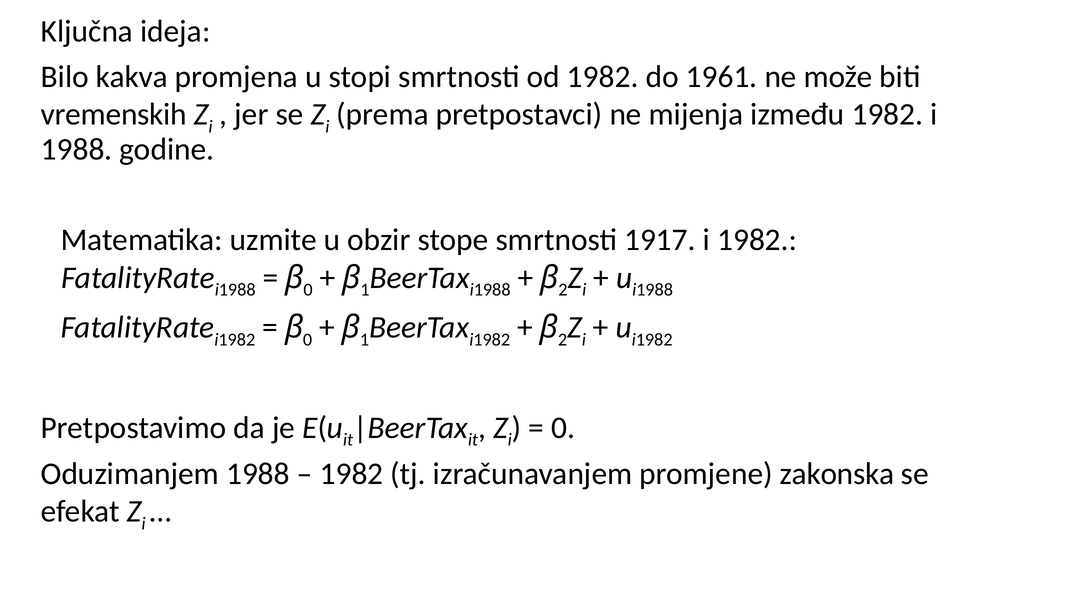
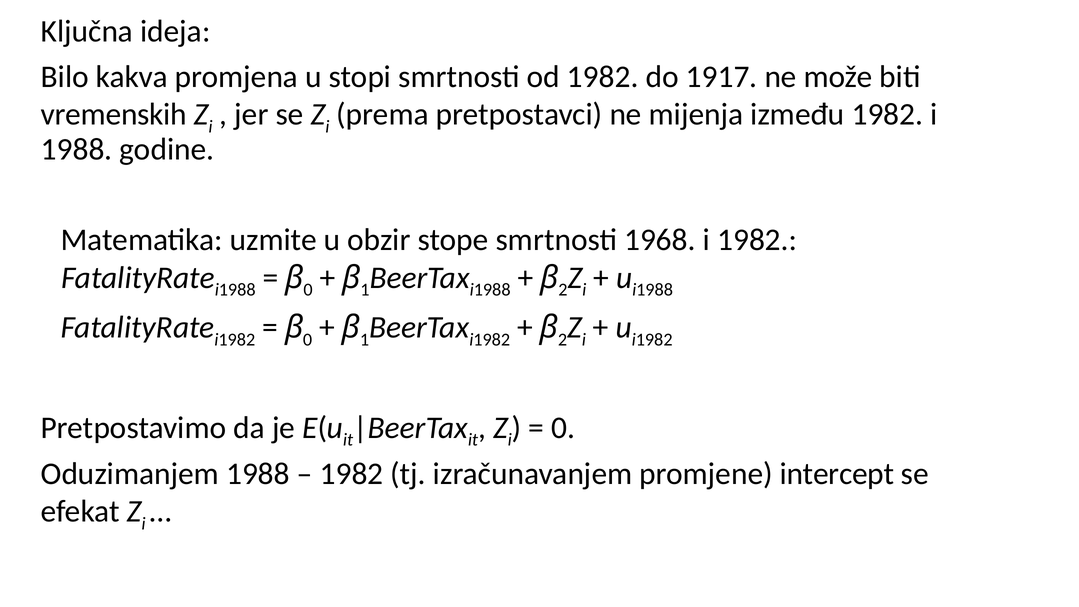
1961: 1961 -> 1917
1917: 1917 -> 1968
zakonska: zakonska -> intercept
